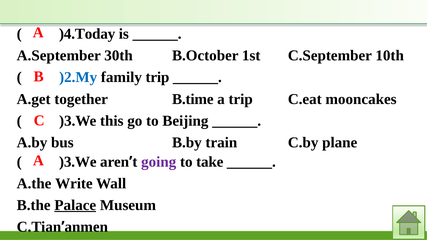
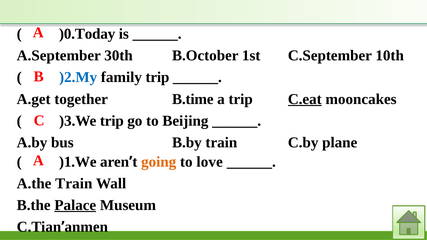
)4.Today: )4.Today -> )0.Today
C.eat underline: none -> present
)3.We this: this -> trip
)3.We at (78, 162): )3.We -> )1.We
going colour: purple -> orange
take: take -> love
A.the Write: Write -> Train
